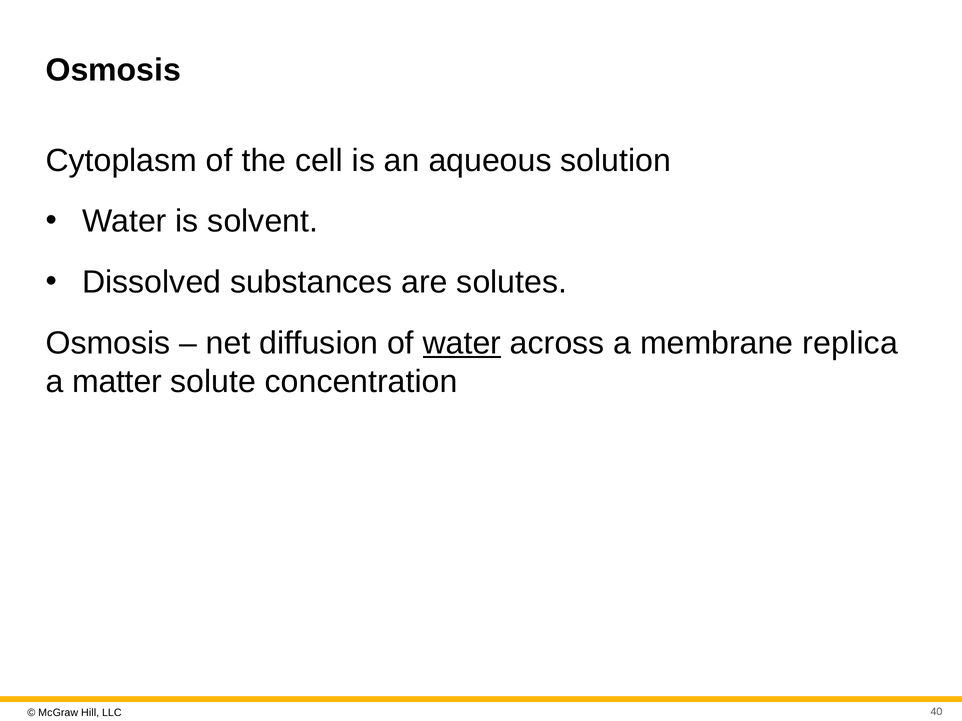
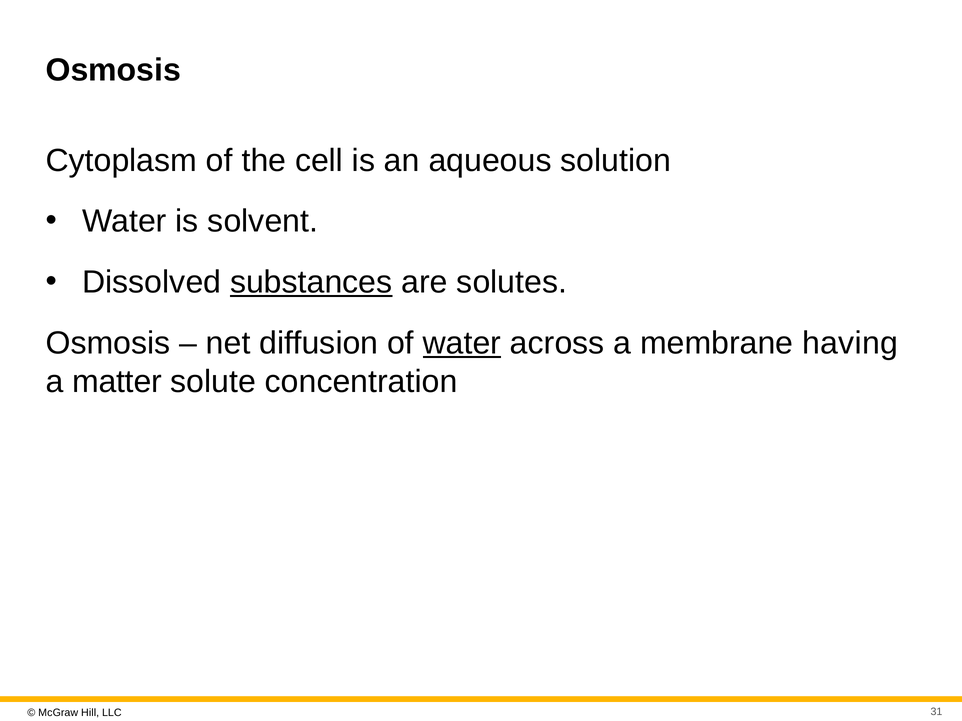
substances underline: none -> present
replica: replica -> having
40: 40 -> 31
